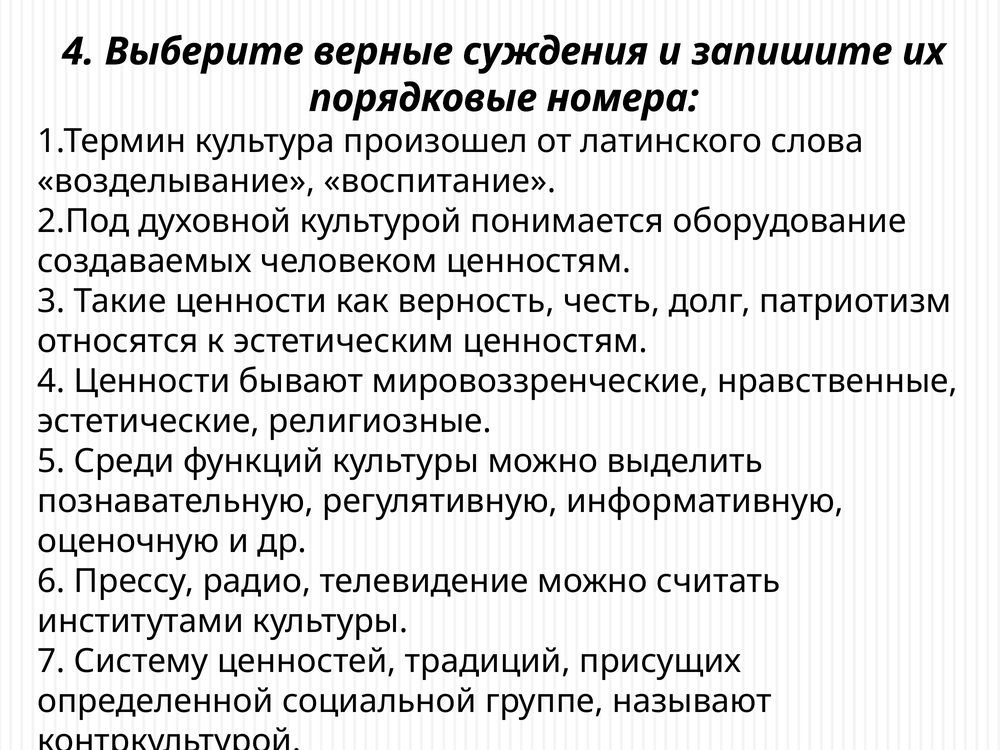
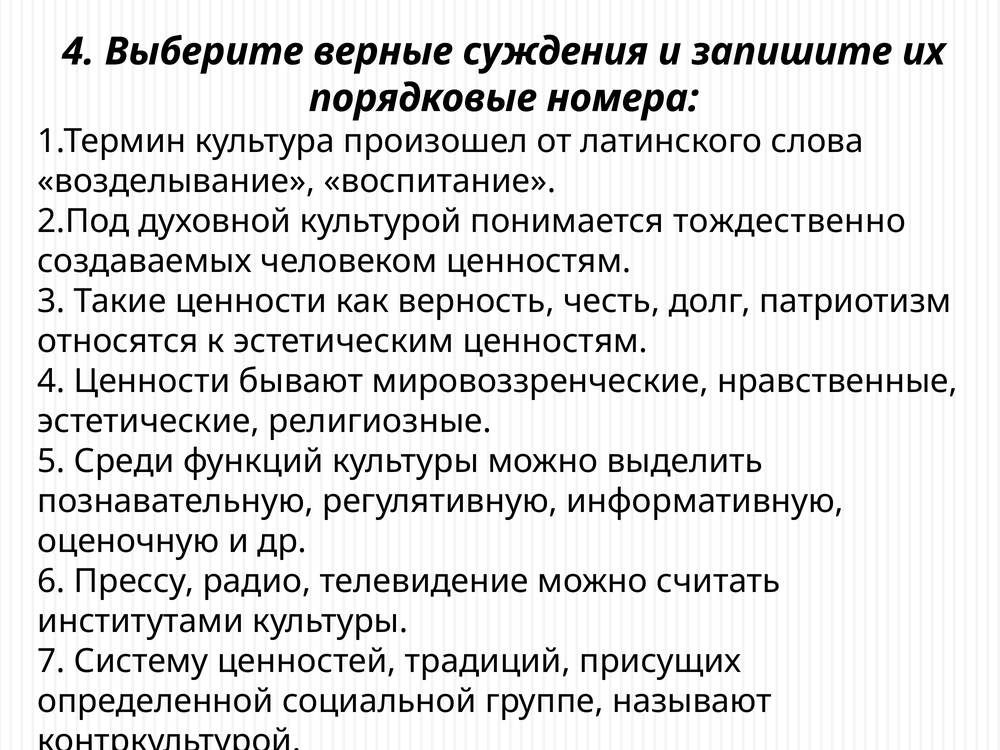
оборудование: оборудование -> тождественно
